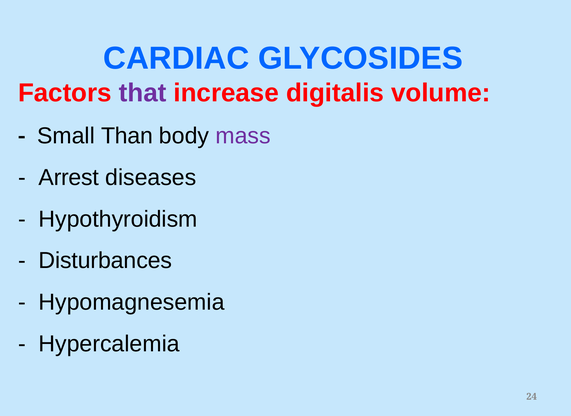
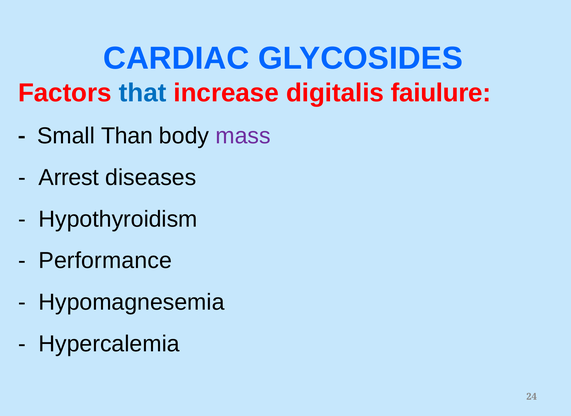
that colour: purple -> blue
volume: volume -> faiulure
Disturbances: Disturbances -> Performance
